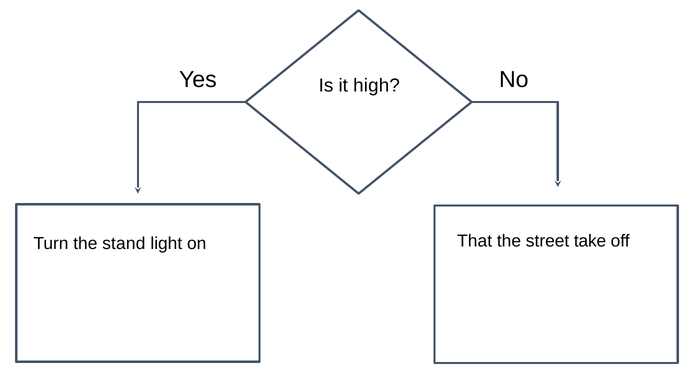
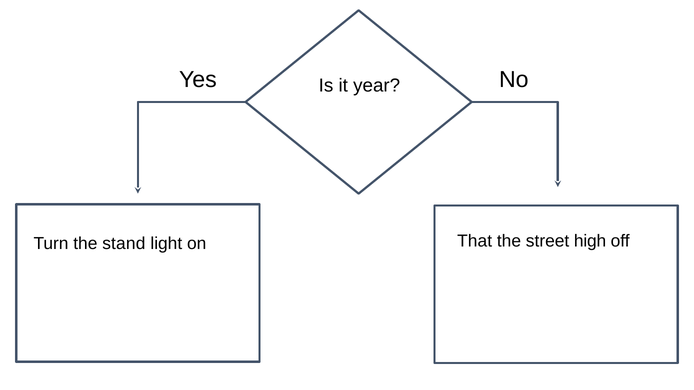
high: high -> year
take: take -> high
